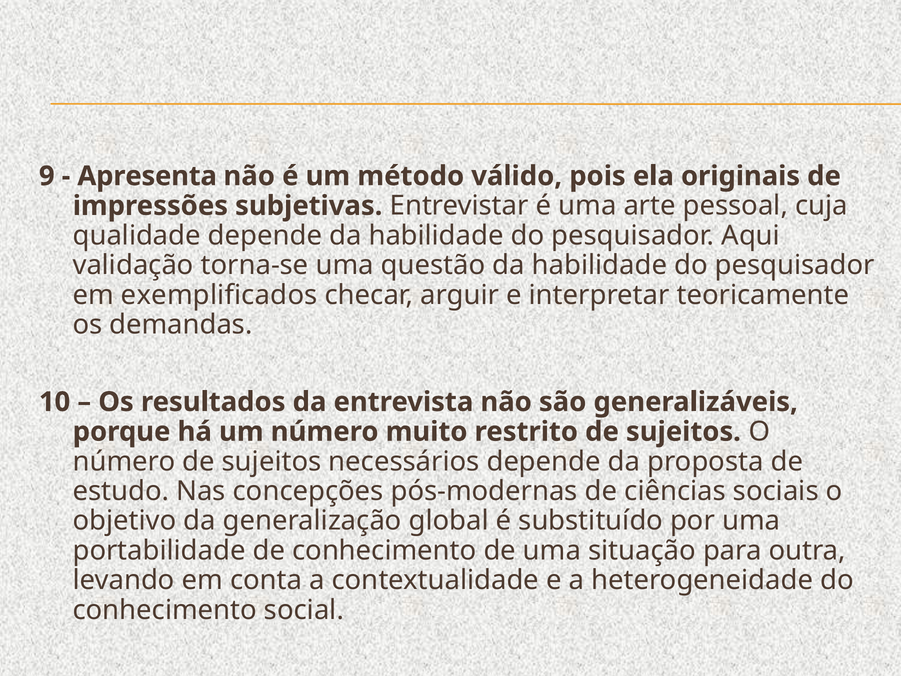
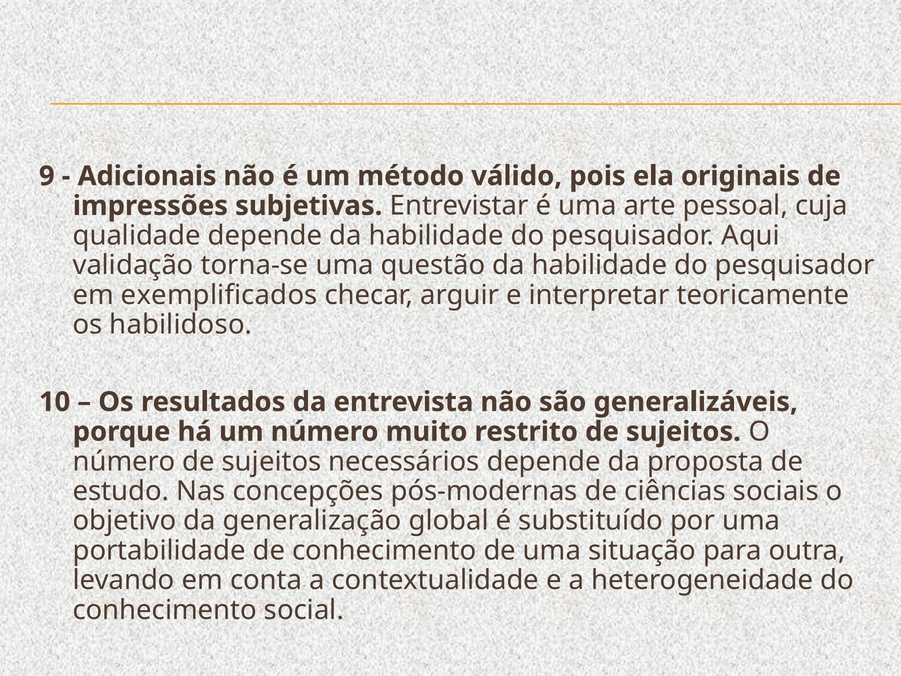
Apresenta: Apresenta -> Adicionais
demandas: demandas -> habilidoso
